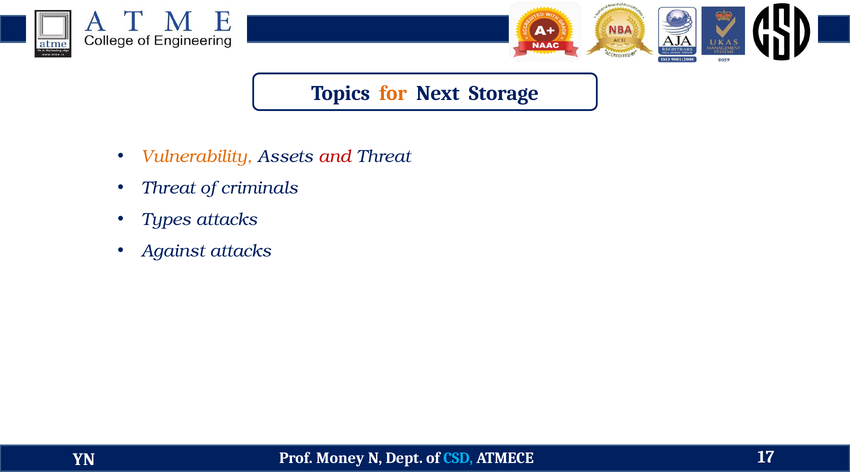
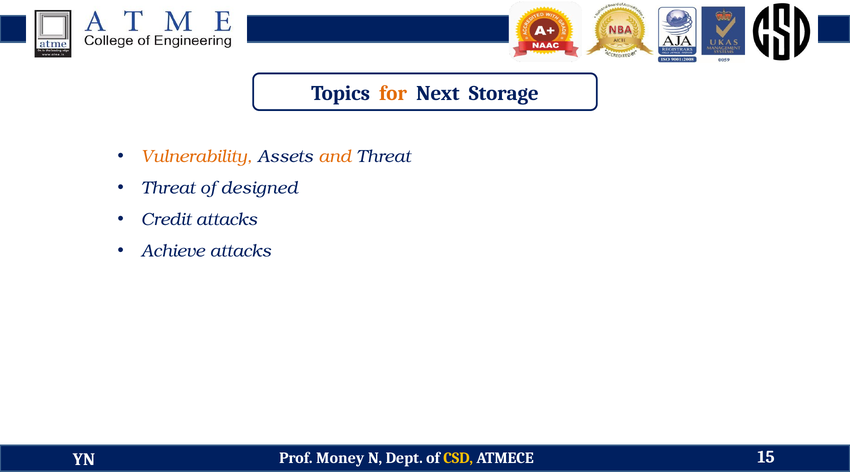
and colour: red -> orange
criminals: criminals -> designed
Types: Types -> Credit
Against: Against -> Achieve
CSD colour: light blue -> yellow
17: 17 -> 15
